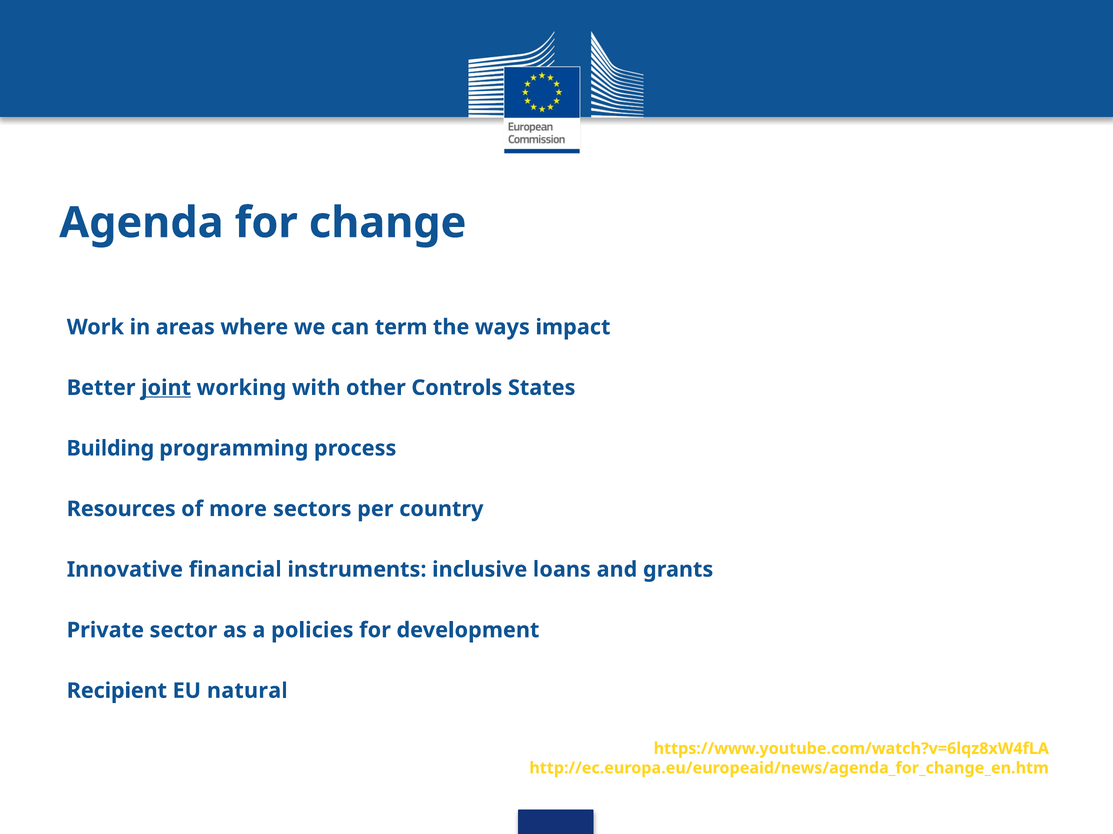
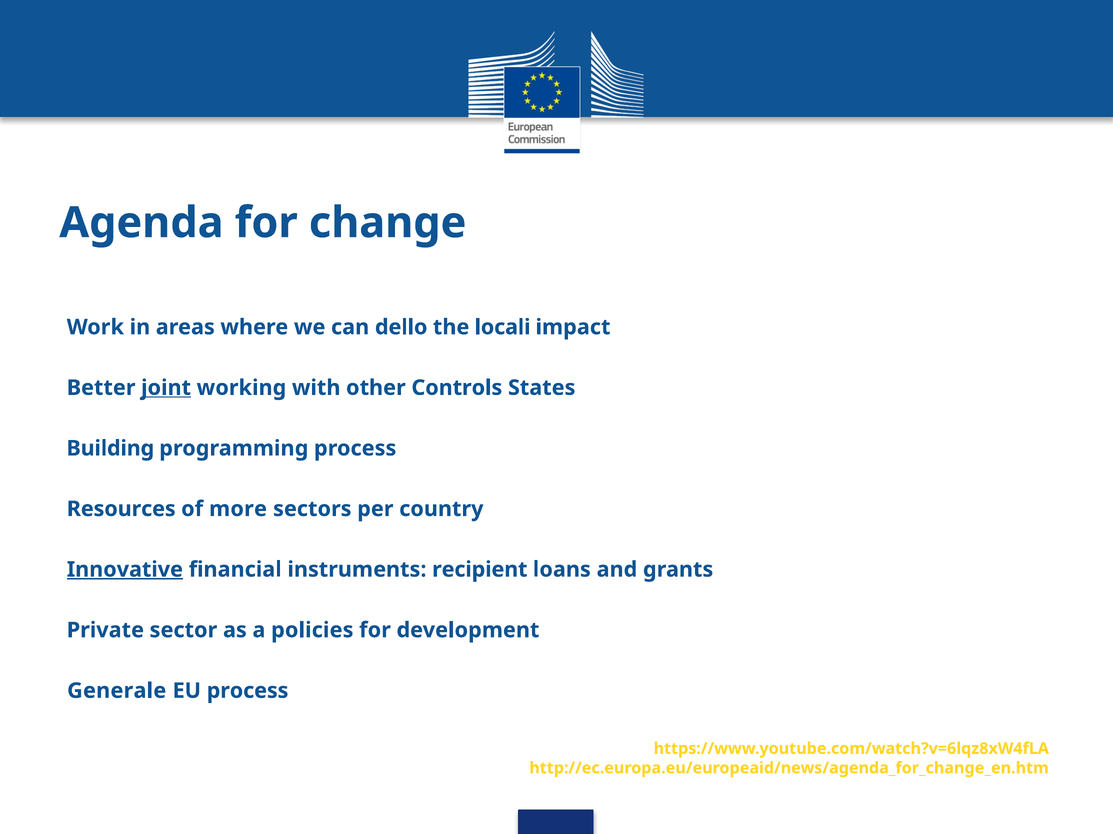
term: term -> dello
ways: ways -> locali
Innovative underline: none -> present
inclusive: inclusive -> recipient
Recipient: Recipient -> Generale
EU natural: natural -> process
